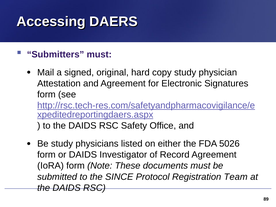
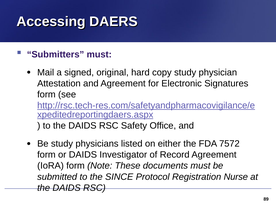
5026: 5026 -> 7572
Team: Team -> Nurse
